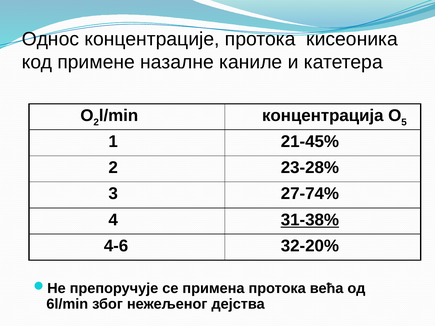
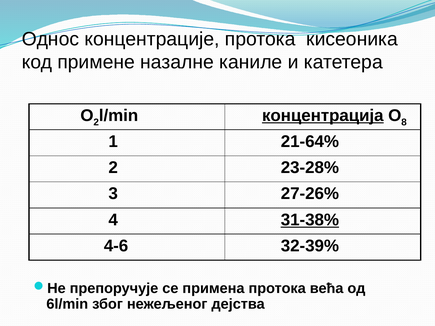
концентрација underline: none -> present
5: 5 -> 8
21-45%: 21-45% -> 21-64%
27-74%: 27-74% -> 27-26%
32-20%: 32-20% -> 32-39%
